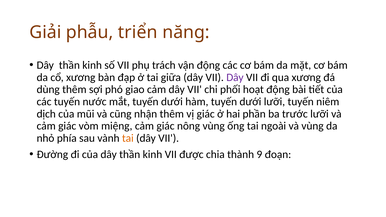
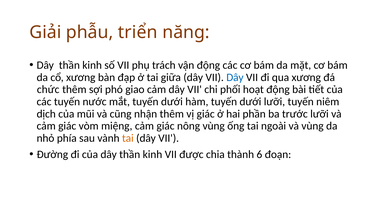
Dây at (235, 77) colour: purple -> blue
dùng: dùng -> chức
9: 9 -> 6
